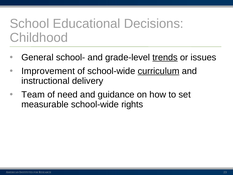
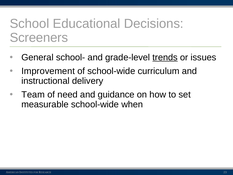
Childhood: Childhood -> Screeners
curriculum underline: present -> none
rights: rights -> when
